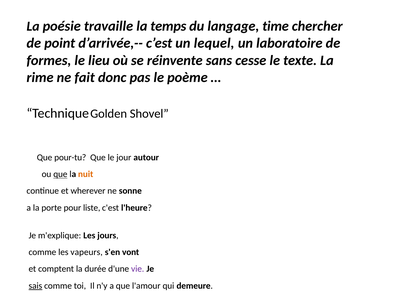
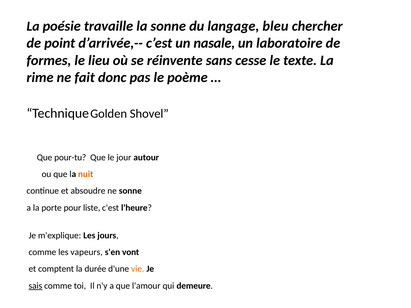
la temps: temps -> sonne
time: time -> bleu
lequel: lequel -> nasale
que at (60, 174) underline: present -> none
wherever: wherever -> absoudre
vie colour: purple -> orange
